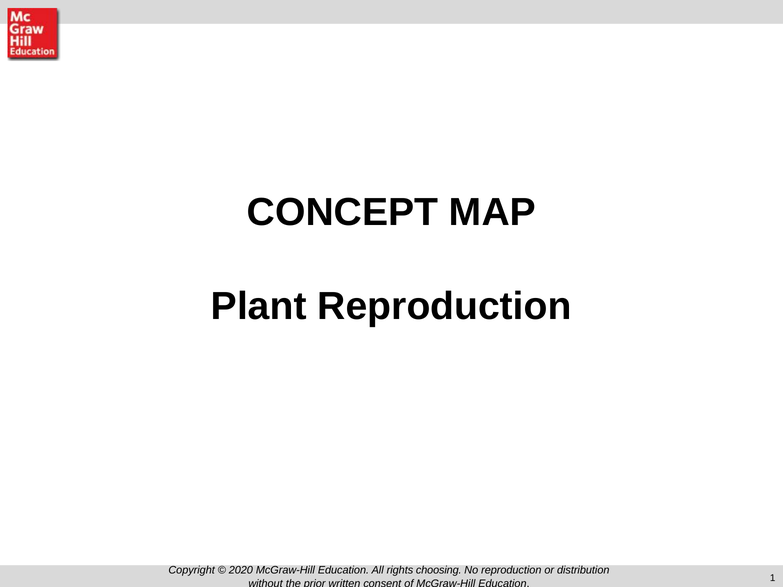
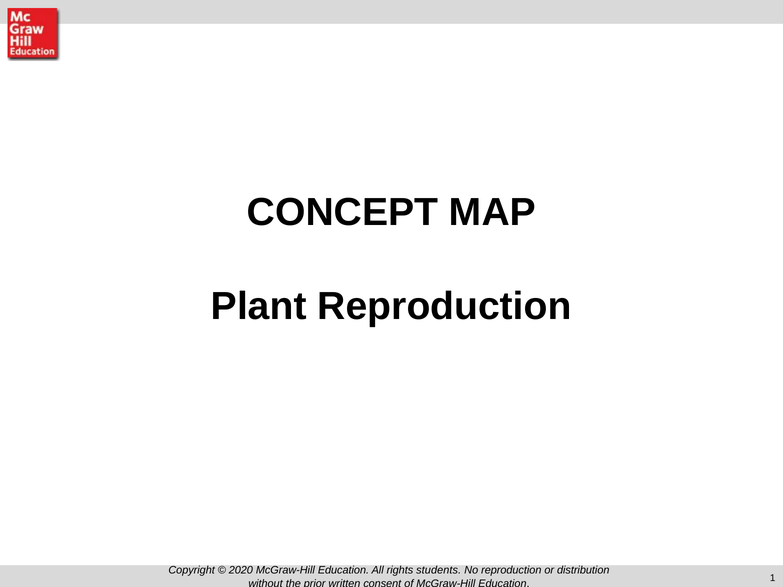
choosing: choosing -> students
